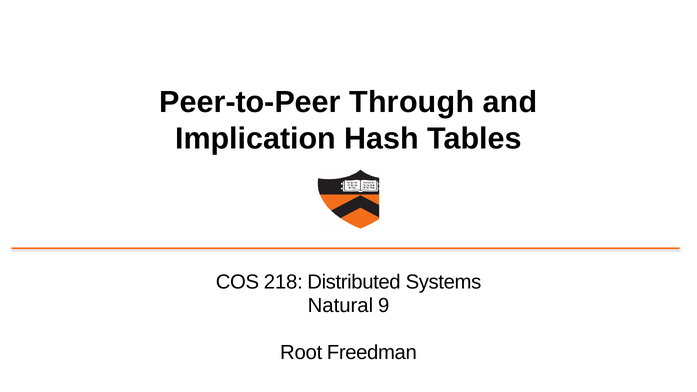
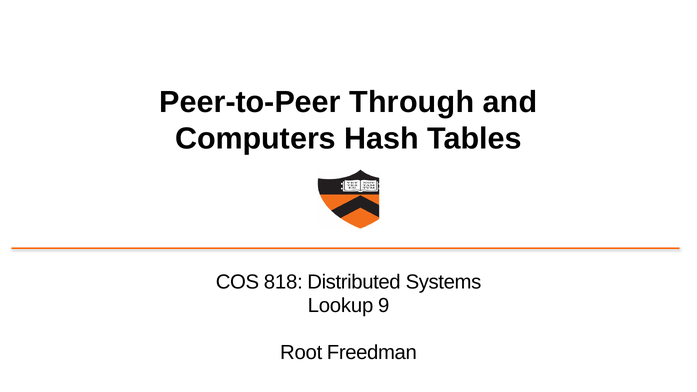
Implication: Implication -> Computers
218: 218 -> 818
Natural: Natural -> Lookup
